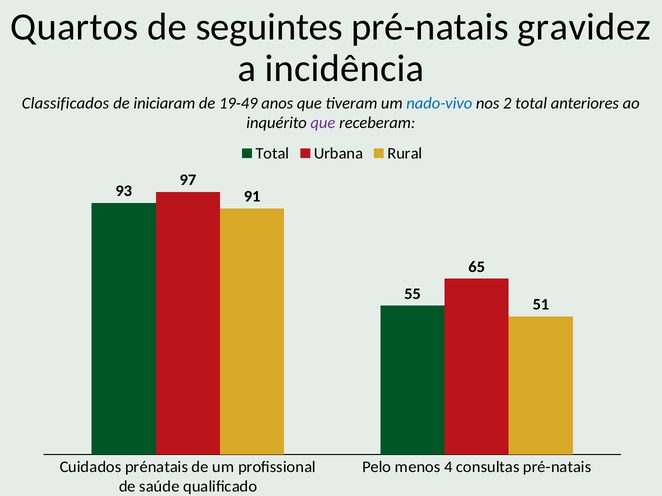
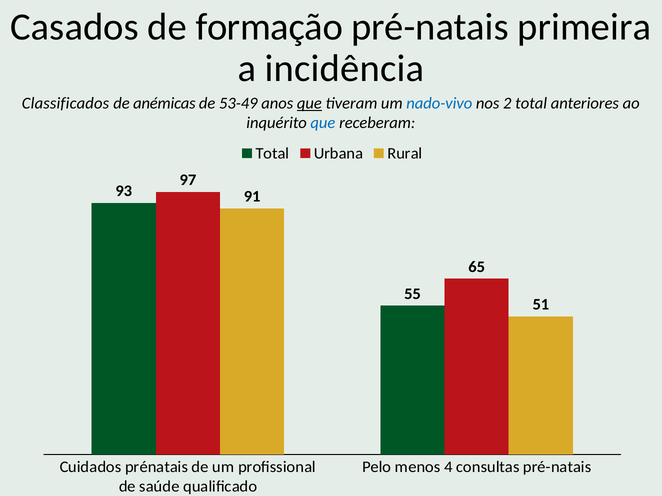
Quartos: Quartos -> Casados
seguintes: seguintes -> formação
gravidez: gravidez -> primeira
iniciaram: iniciaram -> anémicas
19-49: 19-49 -> 53-49
que at (309, 103) underline: none -> present
que at (323, 123) colour: purple -> blue
